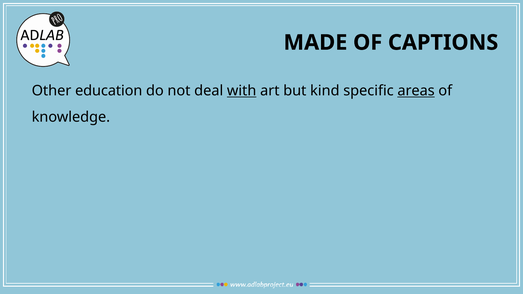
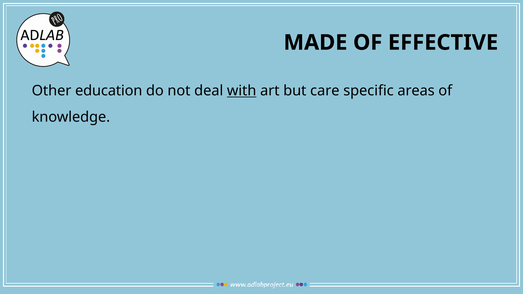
CAPTIONS: CAPTIONS -> EFFECTIVE
kind: kind -> care
areas underline: present -> none
